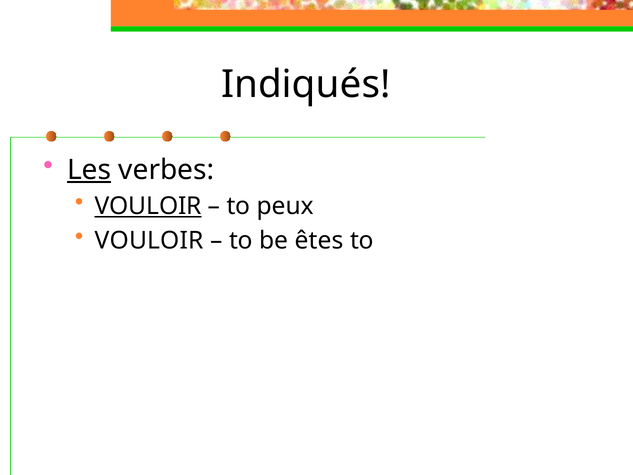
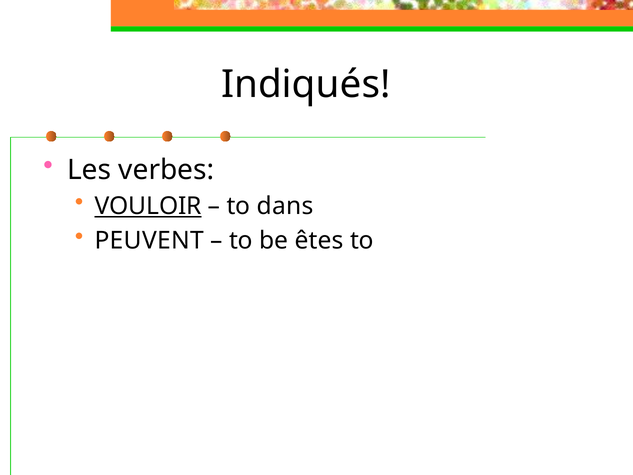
Les underline: present -> none
peux: peux -> dans
VOULOIR at (149, 241): VOULOIR -> PEUVENT
